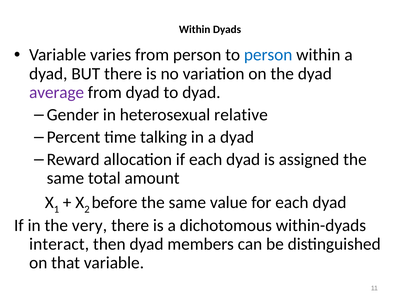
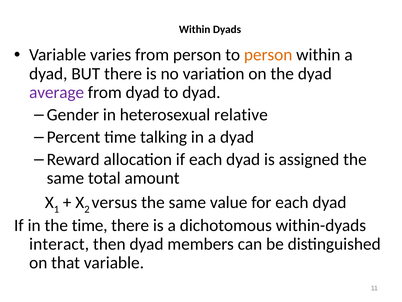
person at (268, 55) colour: blue -> orange
before: before -> versus
the very: very -> time
